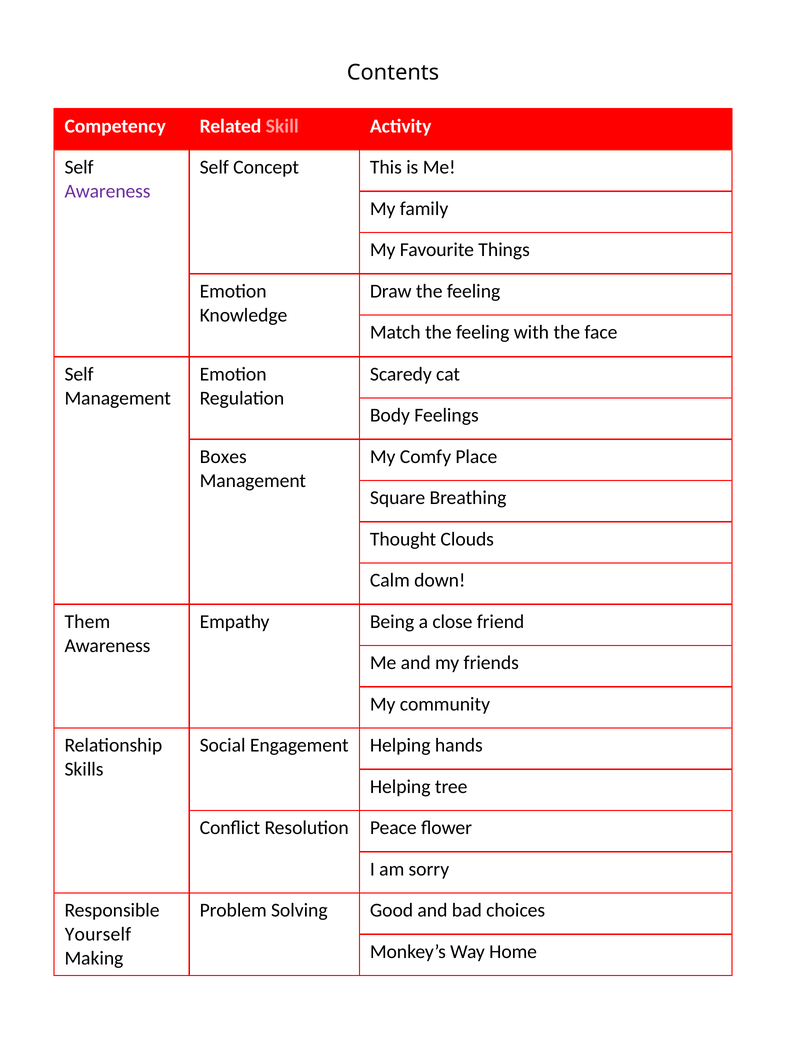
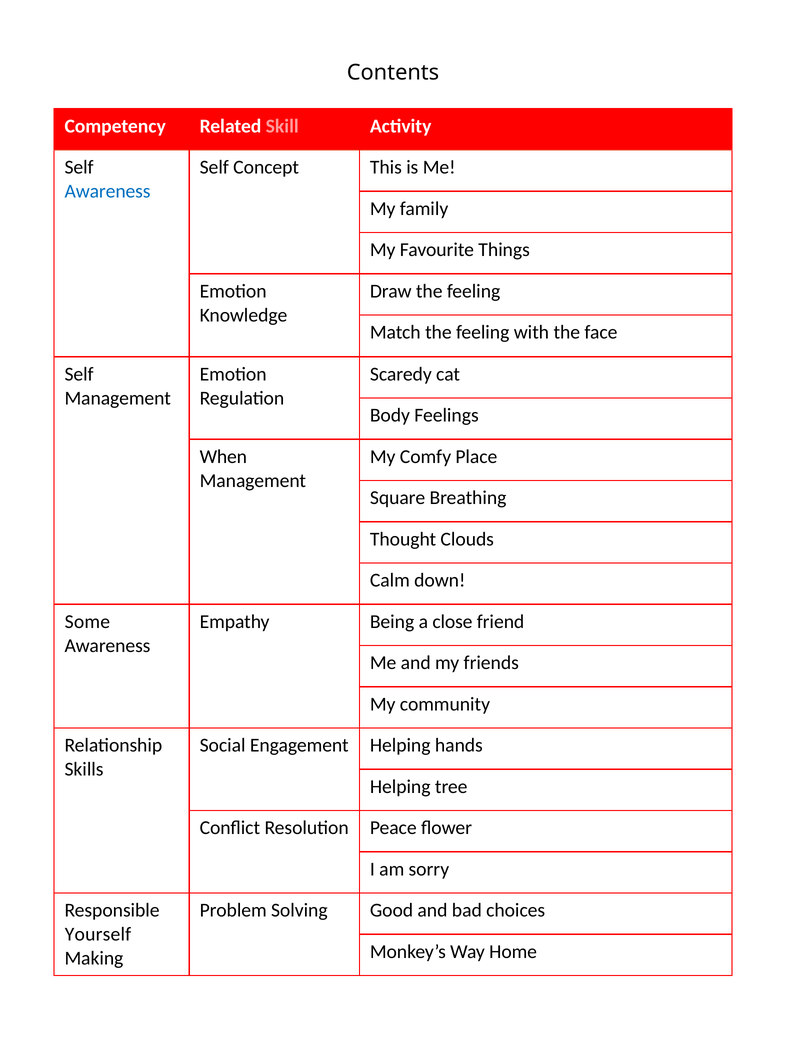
Awareness at (108, 191) colour: purple -> blue
Boxes: Boxes -> When
Them: Them -> Some
